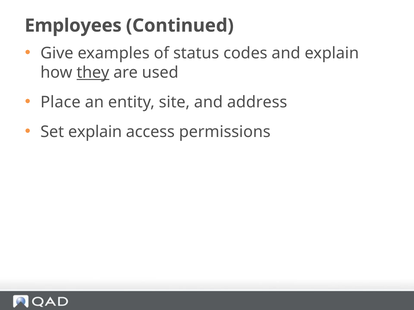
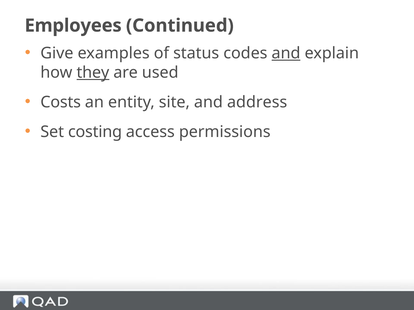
and at (286, 53) underline: none -> present
Place: Place -> Costs
Set explain: explain -> costing
